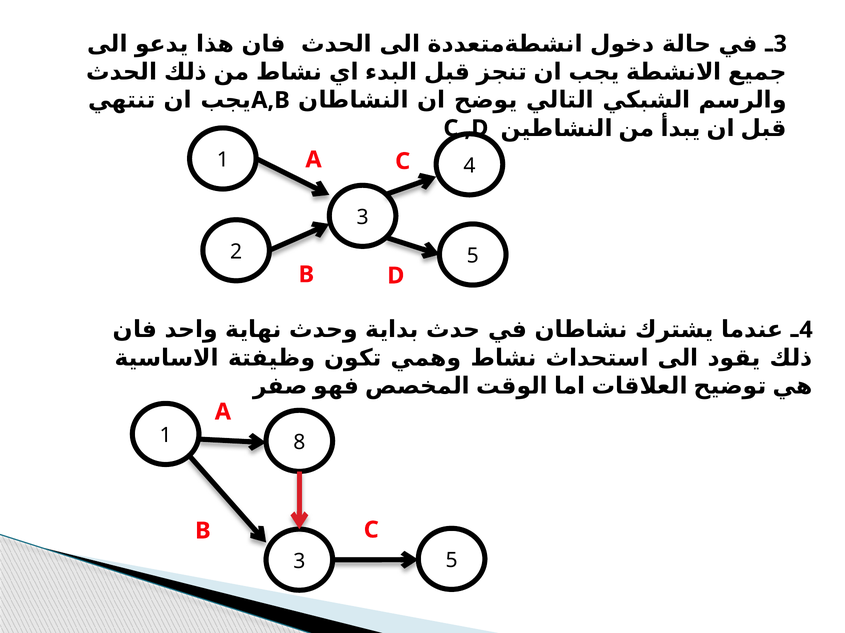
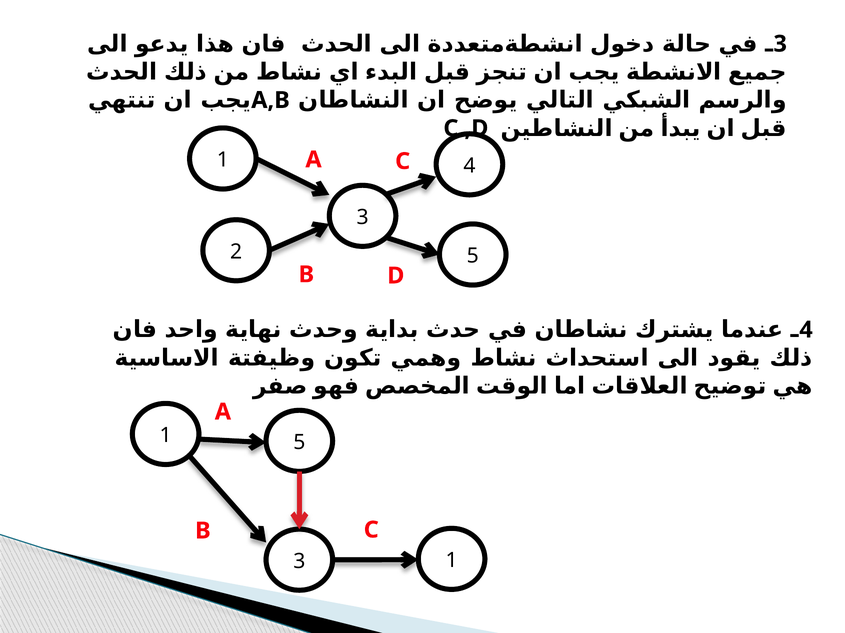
1 8: 8 -> 5
5 at (452, 561): 5 -> 1
